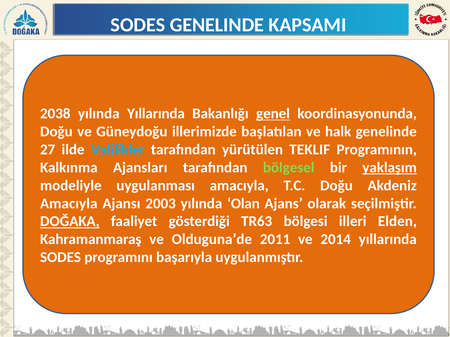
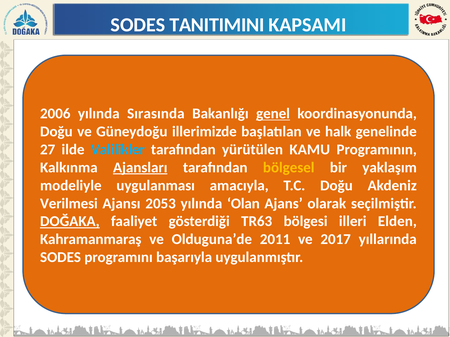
SODES GENELINDE: GENELINDE -> TANITIMINI
2038: 2038 -> 2006
yılında Yıllarında: Yıllarında -> Sırasında
TEKLIF: TEKLIF -> KAMU
Ajansları underline: none -> present
bölgesel colour: light green -> yellow
yaklaşım underline: present -> none
Amacıyla at (69, 204): Amacıyla -> Verilmesi
2003: 2003 -> 2053
2014: 2014 -> 2017
